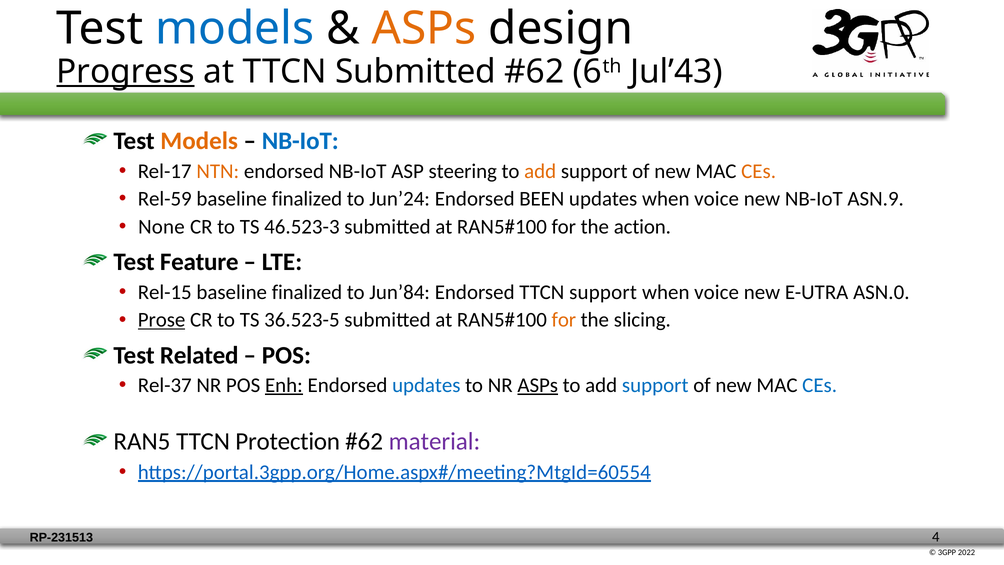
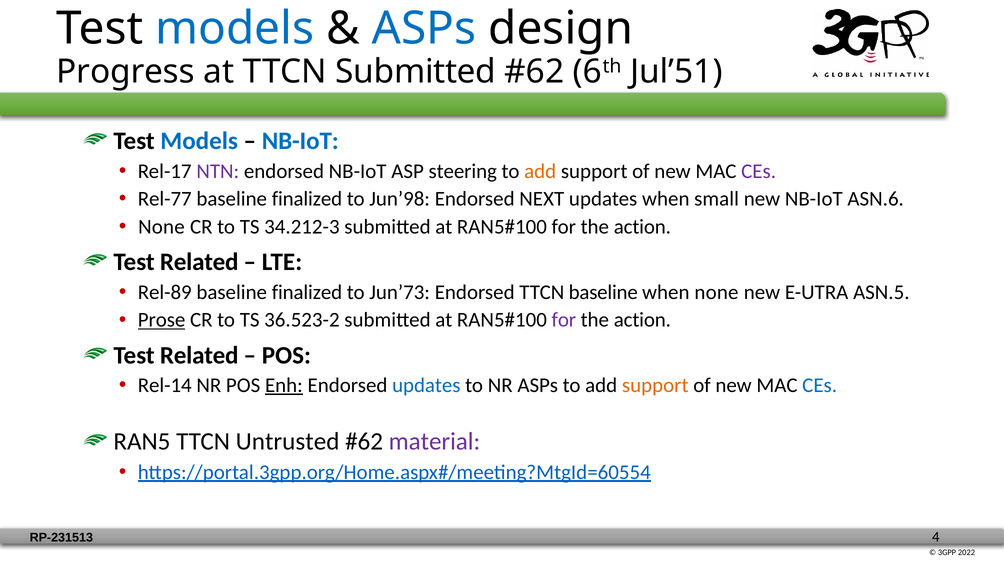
ASPs at (424, 29) colour: orange -> blue
Progress underline: present -> none
Jul’43: Jul’43 -> Jul’51
Models at (199, 141) colour: orange -> blue
NTN colour: orange -> purple
CEs at (759, 171) colour: orange -> purple
Rel-59: Rel-59 -> Rel-77
Jun’24: Jun’24 -> Jun’98
BEEN: BEEN -> NEXT
updates when voice: voice -> small
ASN.9: ASN.9 -> ASN.6
46.523-3: 46.523-3 -> 34.212-3
Feature at (199, 262): Feature -> Related
Rel-15: Rel-15 -> Rel-89
Jun’84: Jun’84 -> Jun’73
TTCN support: support -> baseline
voice at (717, 292): voice -> none
ASN.0: ASN.0 -> ASN.5
36.523-5: 36.523-5 -> 36.523-2
for at (564, 320) colour: orange -> purple
slicing at (642, 320): slicing -> action
Rel-37: Rel-37 -> Rel-14
ASPs at (538, 385) underline: present -> none
support at (655, 385) colour: blue -> orange
Protection: Protection -> Untrusted
